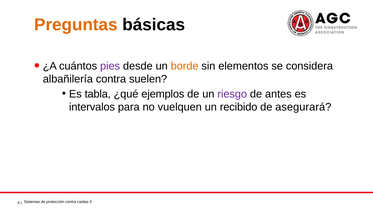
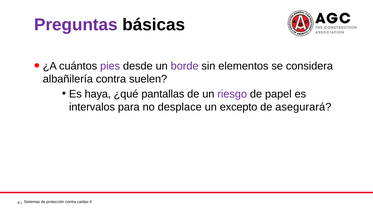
Preguntas colour: orange -> purple
borde colour: orange -> purple
tabla: tabla -> haya
ejemplos: ejemplos -> pantallas
antes: antes -> papel
vuelquen: vuelquen -> desplace
recibido: recibido -> excepto
